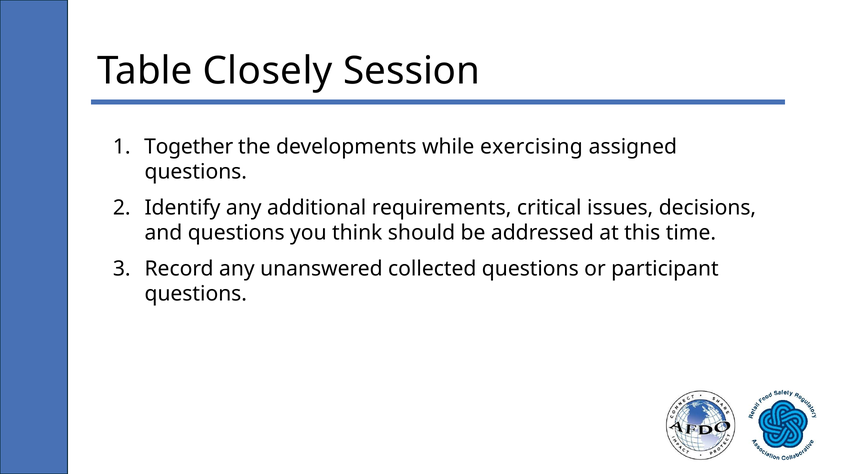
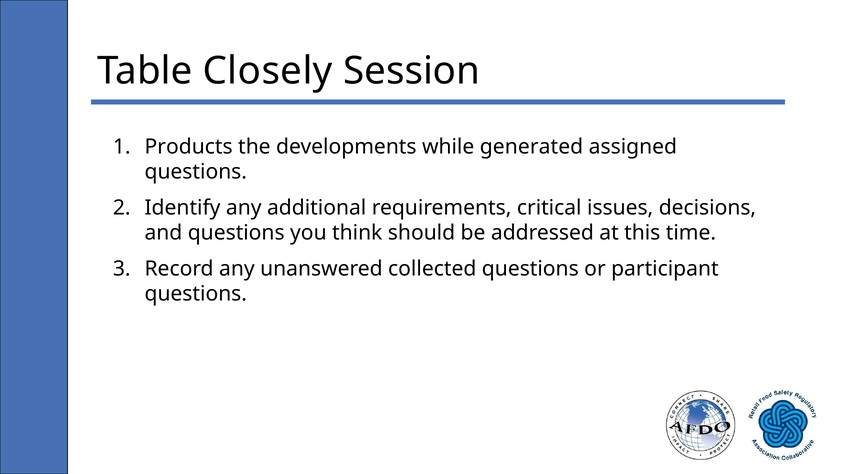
Together: Together -> Products
exercising: exercising -> generated
